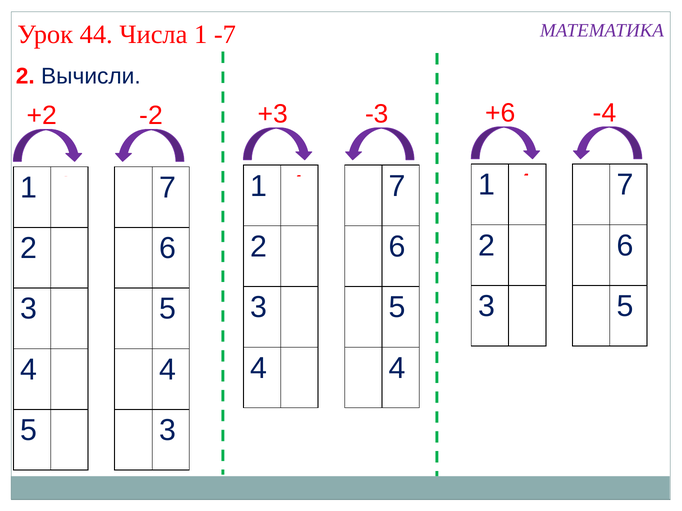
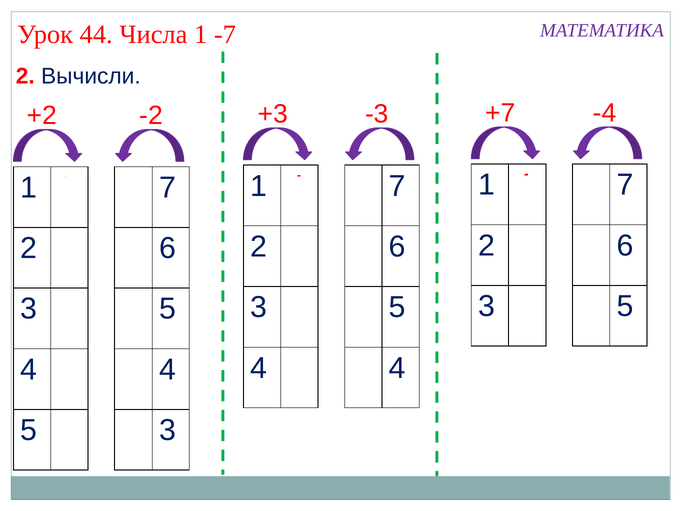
+6: +6 -> +7
